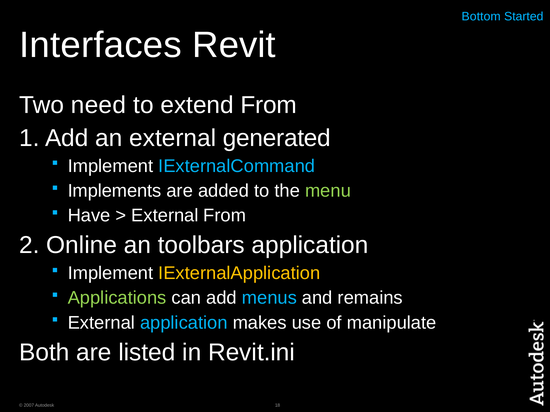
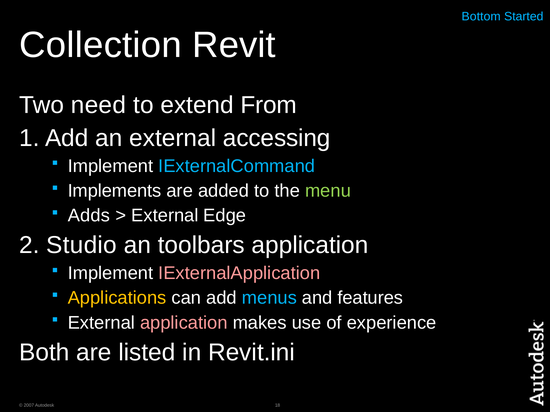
Interfaces: Interfaces -> Collection
generated: generated -> accessing
Have: Have -> Adds
External From: From -> Edge
Online: Online -> Studio
IExternalApplication colour: yellow -> pink
Applications colour: light green -> yellow
remains: remains -> features
application at (184, 323) colour: light blue -> pink
manipulate: manipulate -> experience
